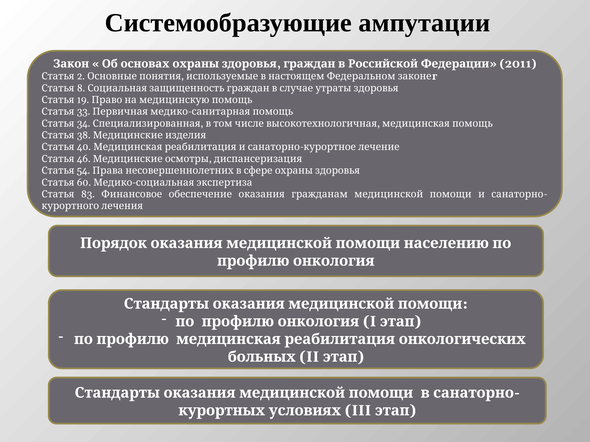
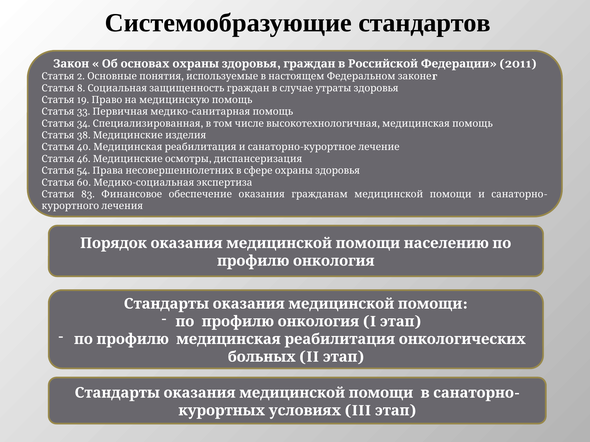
ампутации: ампутации -> стандартов
